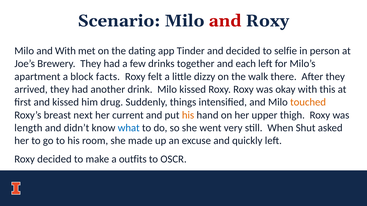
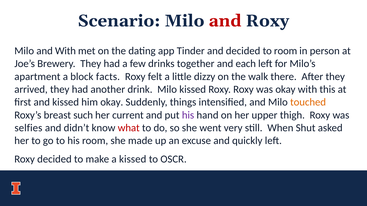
to selfie: selfie -> room
him drug: drug -> okay
next: next -> such
his at (188, 115) colour: orange -> purple
length: length -> selfies
what colour: blue -> red
a outfits: outfits -> kissed
